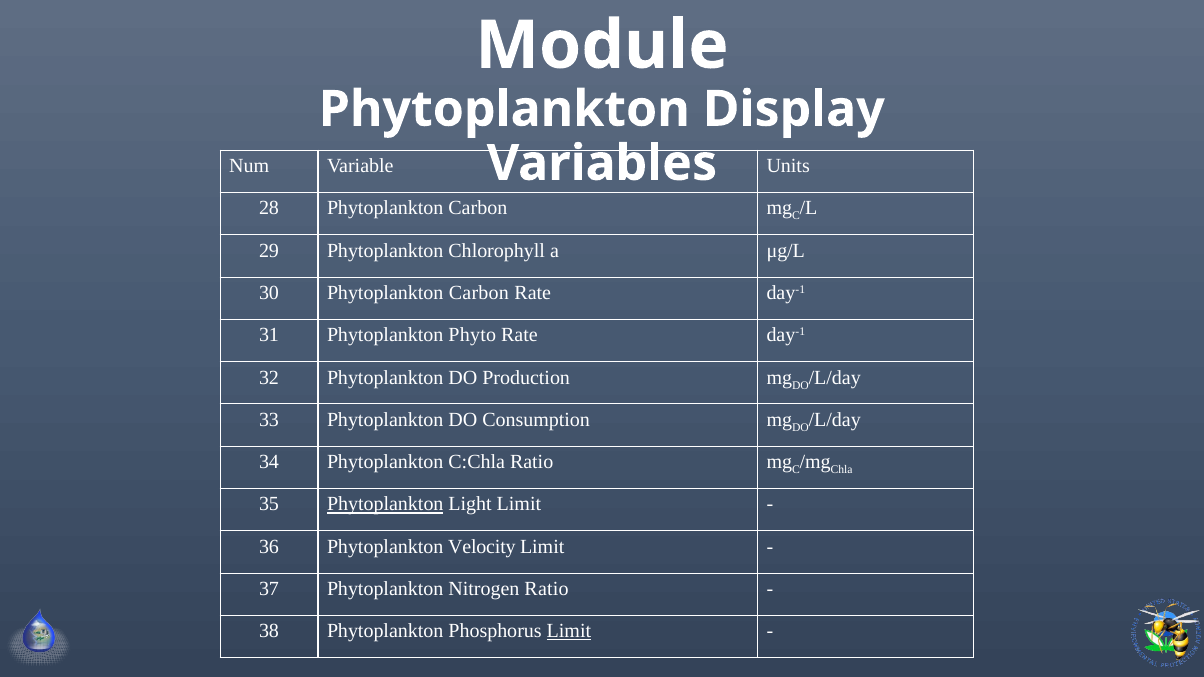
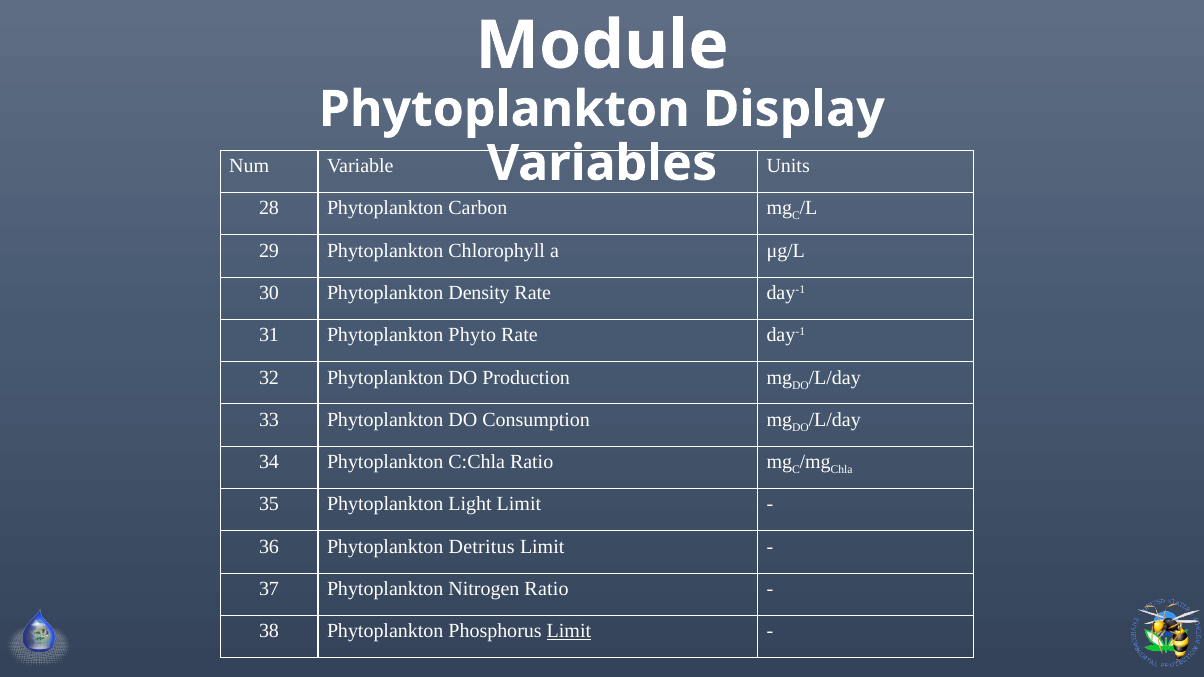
30 Phytoplankton Carbon: Carbon -> Density
Phytoplankton at (385, 504) underline: present -> none
Velocity: Velocity -> Detritus
